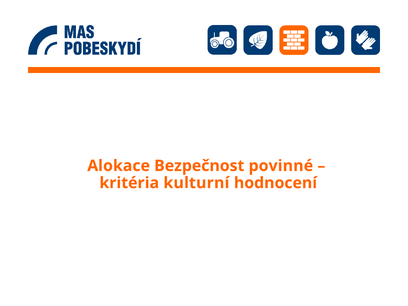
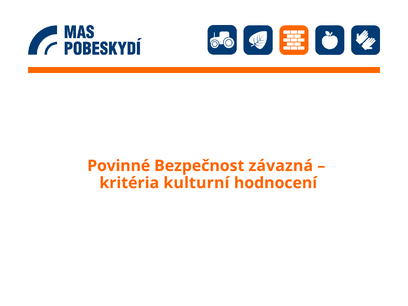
Alokace: Alokace -> Povinné
povinné: povinné -> závazná
